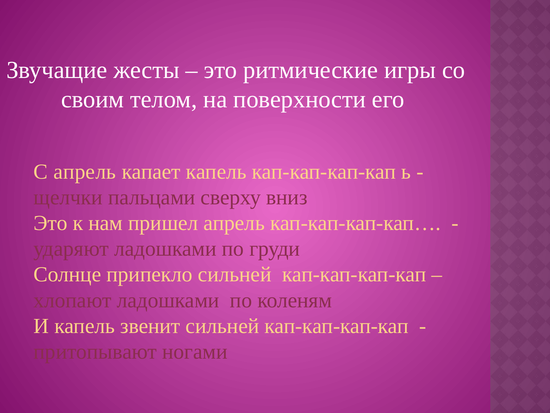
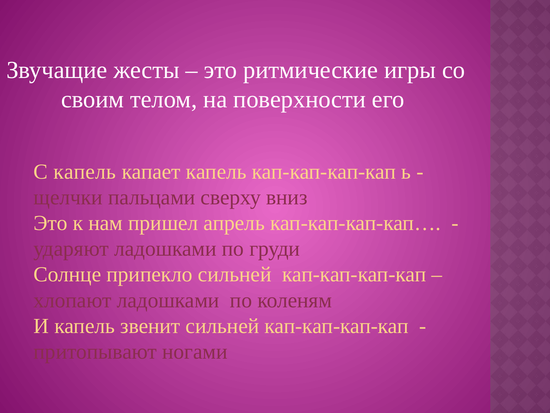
С апрель: апрель -> капель
